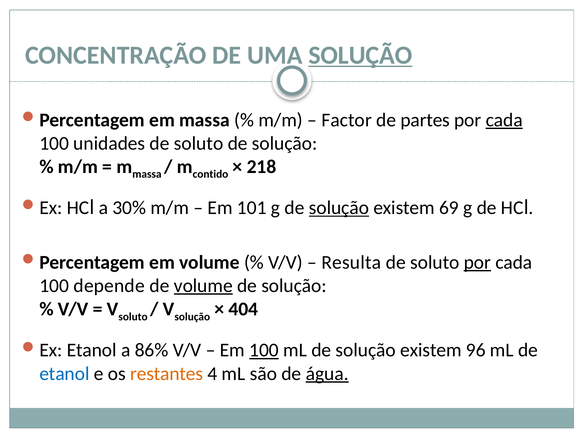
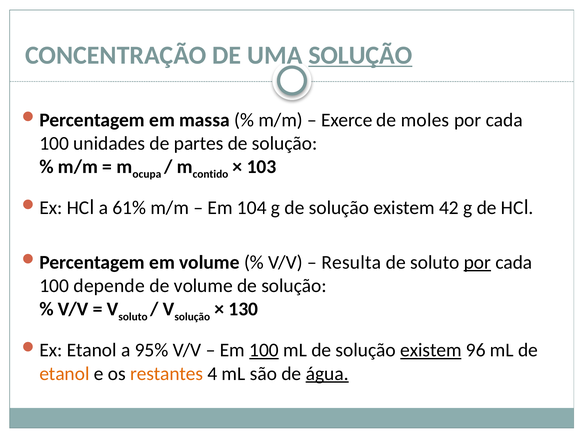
Factor: Factor -> Exerce
partes: partes -> moles
cada at (504, 120) underline: present -> none
unidades de soluto: soluto -> partes
massa at (147, 174): massa -> ocupa
218: 218 -> 103
30%: 30% -> 61%
101: 101 -> 104
solução at (339, 208) underline: present -> none
69: 69 -> 42
volume at (203, 286) underline: present -> none
404: 404 -> 130
86%: 86% -> 95%
existem at (431, 350) underline: none -> present
etanol at (64, 374) colour: blue -> orange
